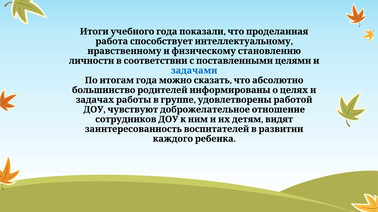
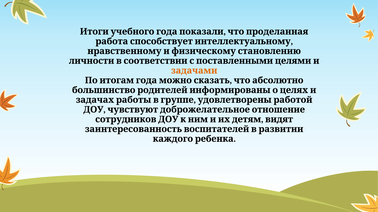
задачами colour: blue -> orange
